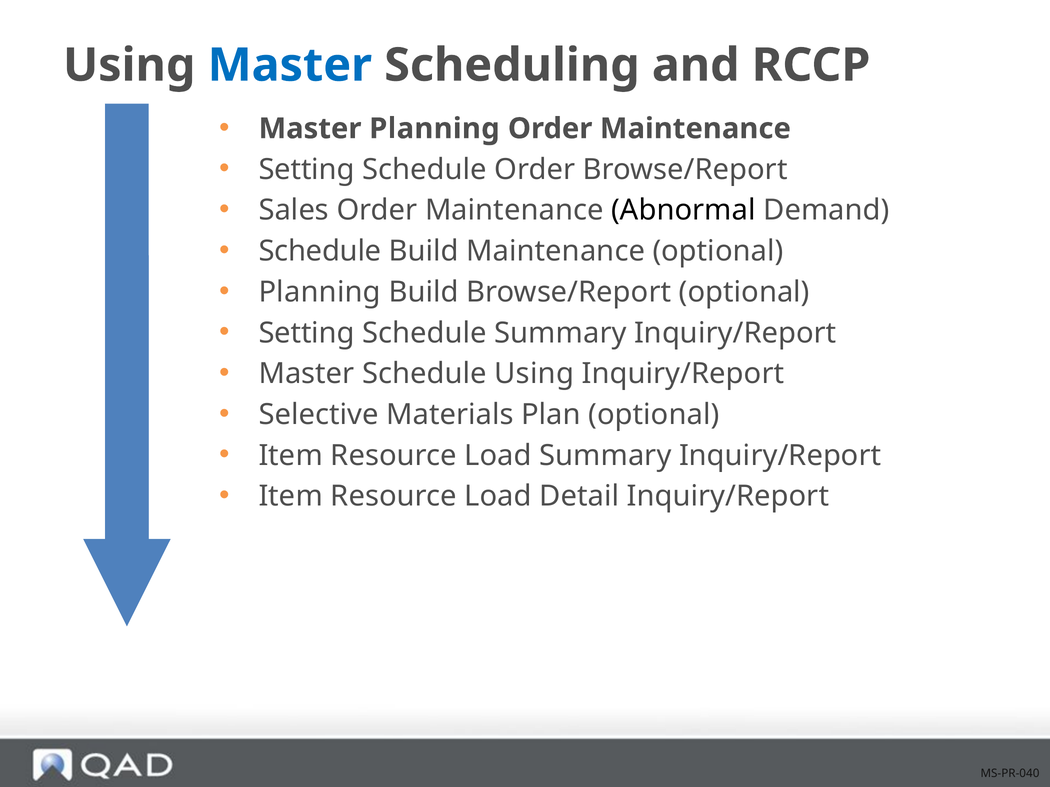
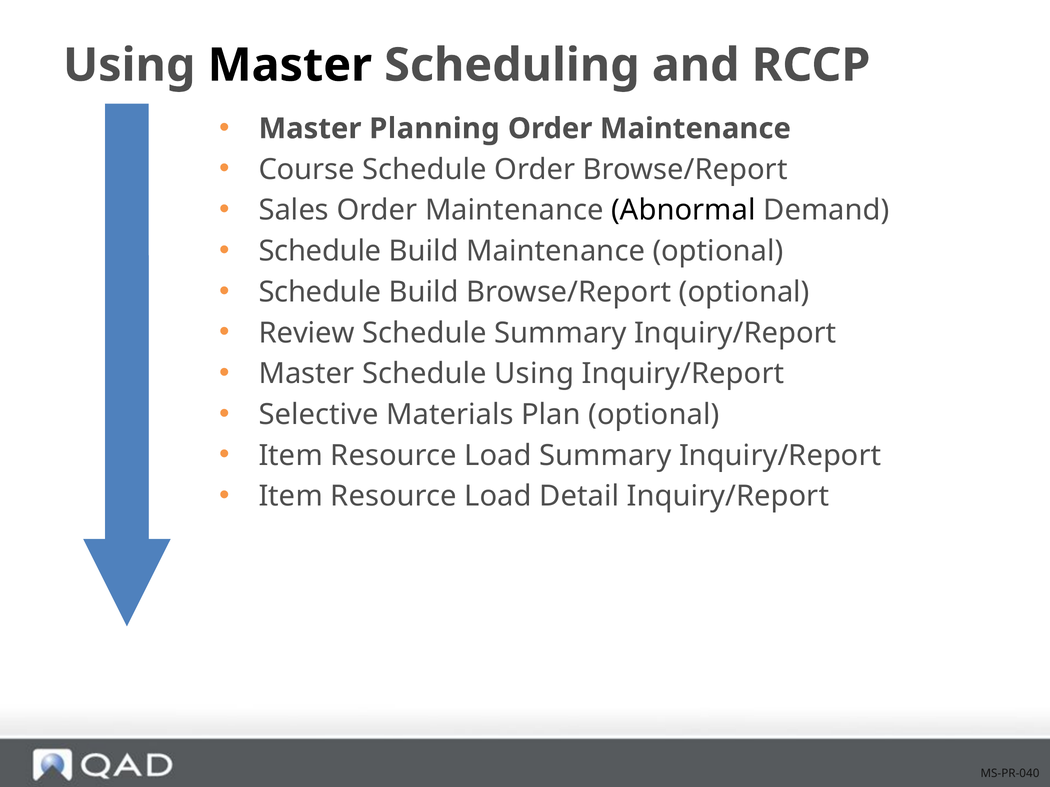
Master at (290, 65) colour: blue -> black
Setting at (307, 170): Setting -> Course
Planning at (320, 292): Planning -> Schedule
Setting at (307, 333): Setting -> Review
